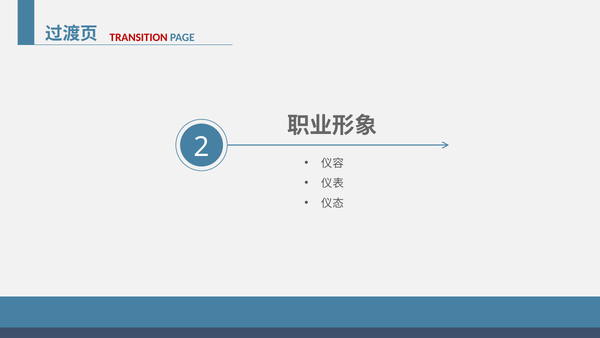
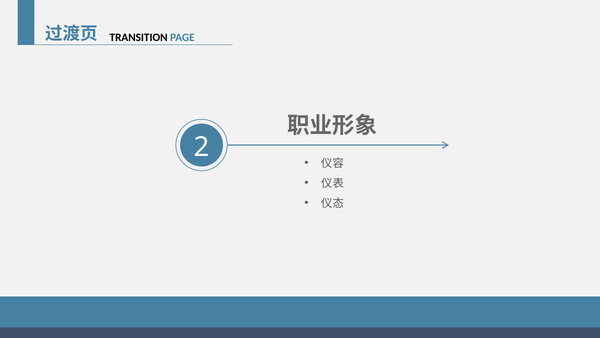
TRANSITION colour: red -> black
